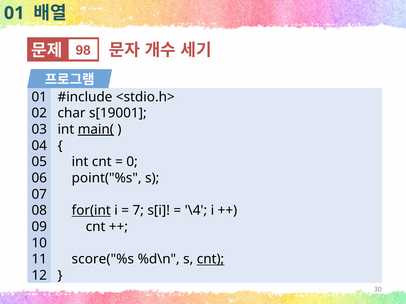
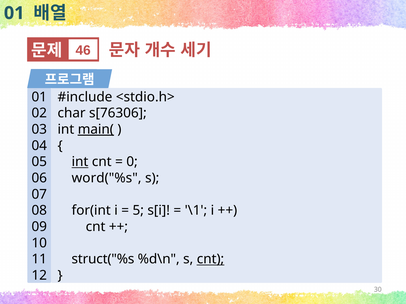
98: 98 -> 46
s[19001: s[19001 -> s[76306
int at (80, 162) underline: none -> present
point("%s: point("%s -> word("%s
for(int underline: present -> none
7: 7 -> 5
\4: \4 -> \1
score("%s: score("%s -> struct("%s
